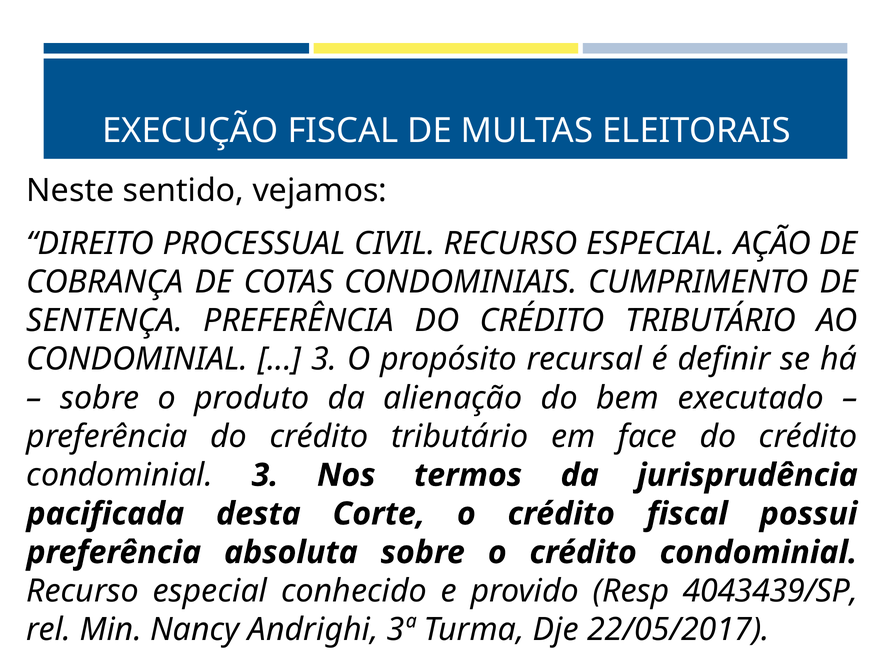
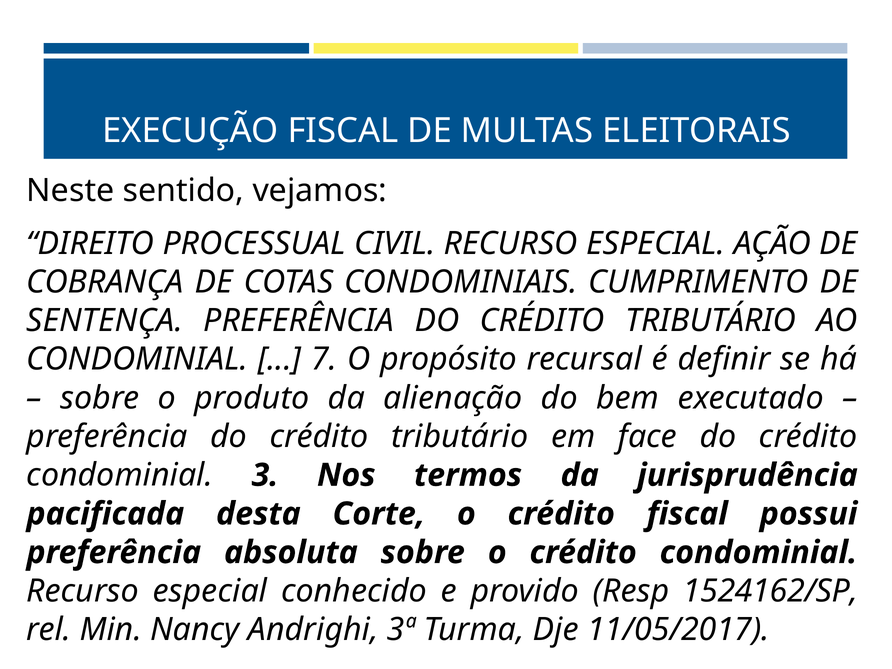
3 at (324, 359): 3 -> 7
4043439/SP: 4043439/SP -> 1524162/SP
22/05/2017: 22/05/2017 -> 11/05/2017
